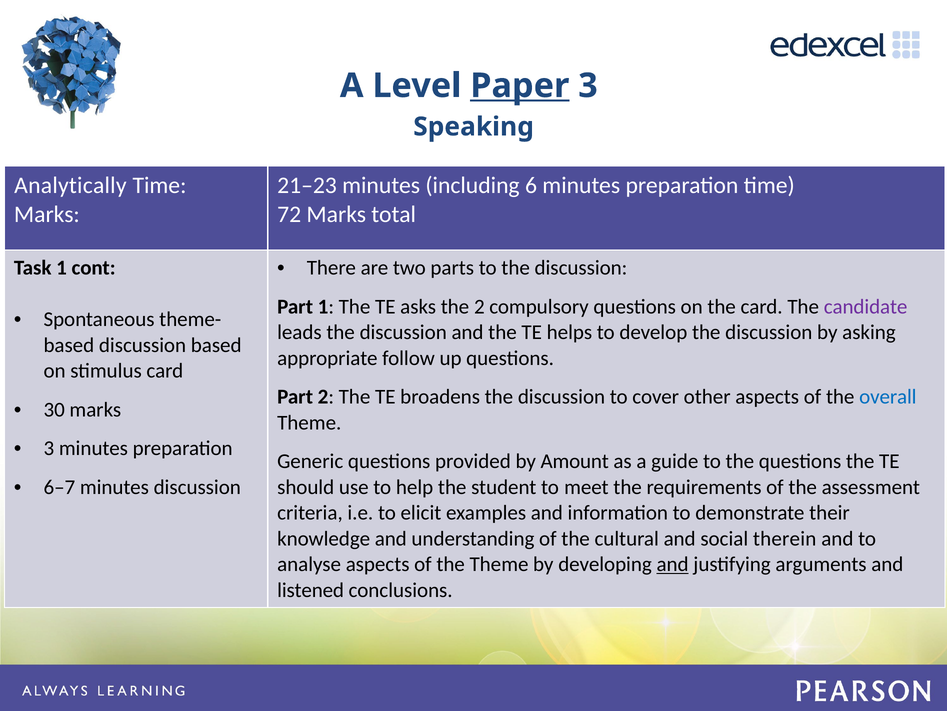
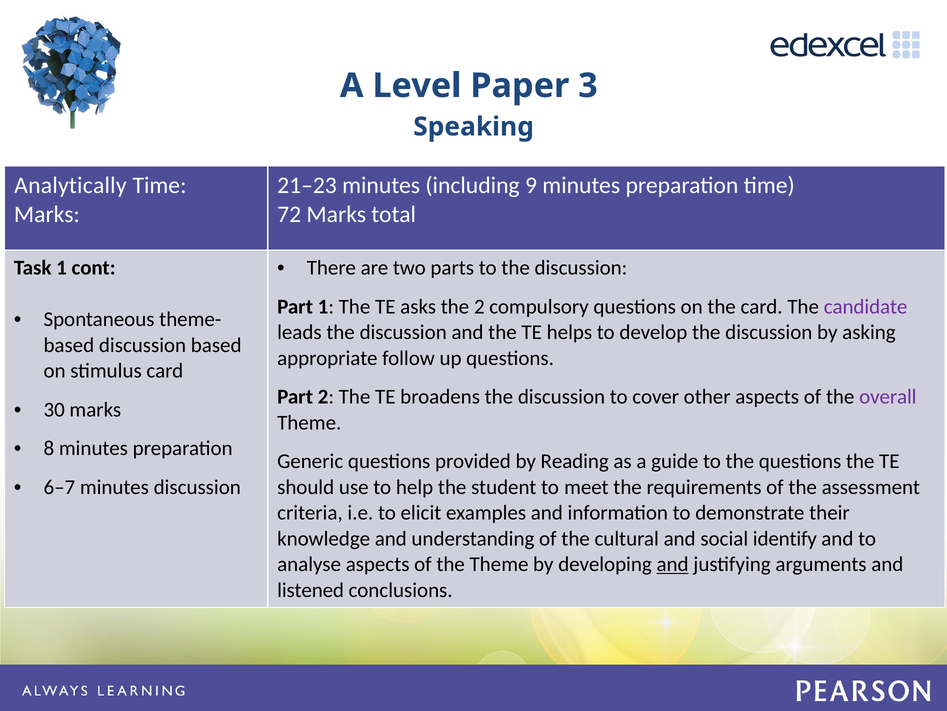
Paper underline: present -> none
6: 6 -> 9
overall colour: blue -> purple
3 at (49, 448): 3 -> 8
Amount: Amount -> Reading
therein: therein -> identify
